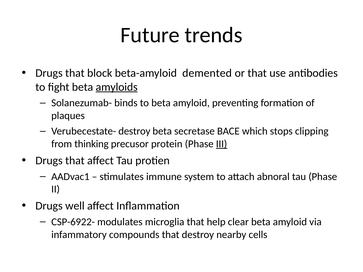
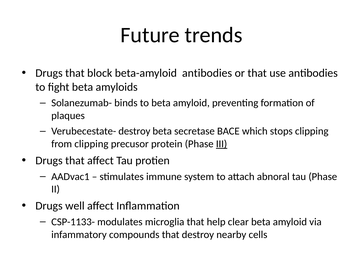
beta-amyloid demented: demented -> antibodies
amyloids underline: present -> none
from thinking: thinking -> clipping
CSP-6922-: CSP-6922- -> CSP-1133-
